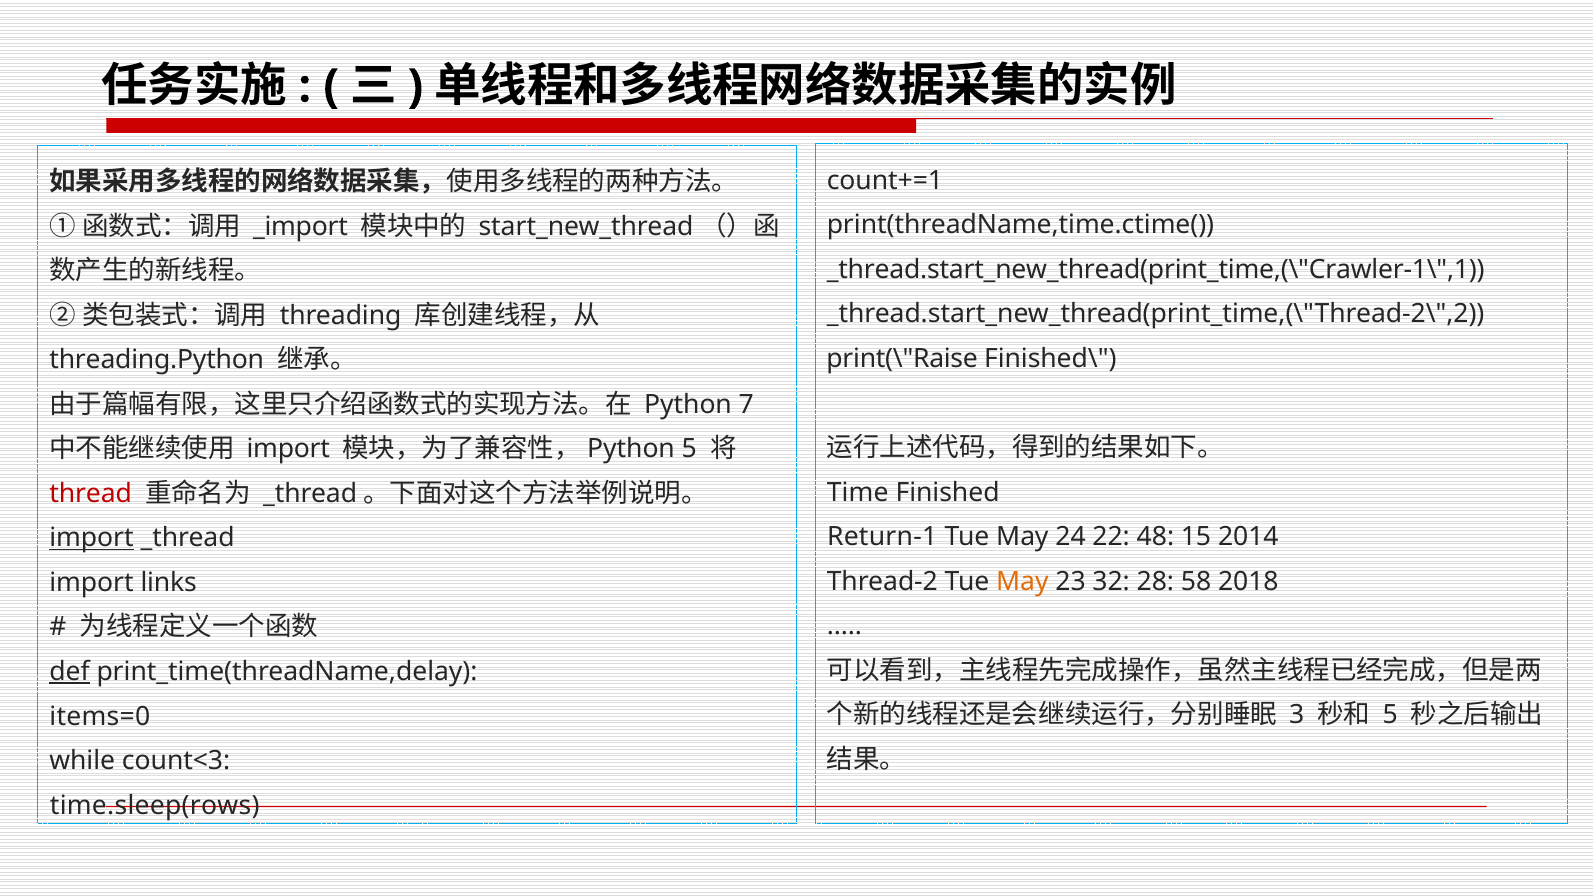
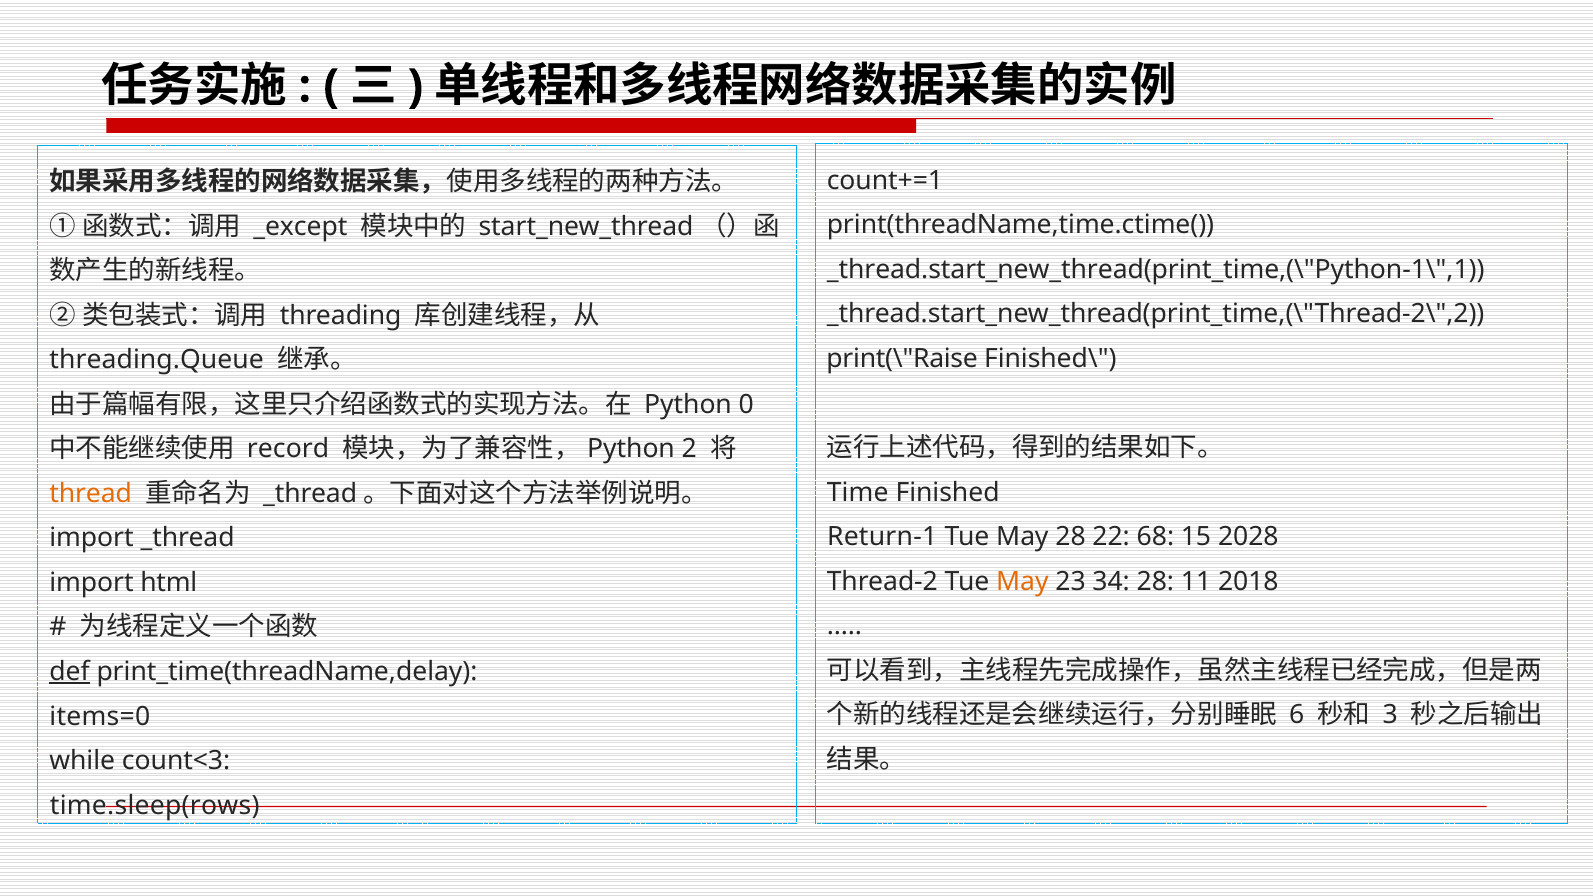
_import: _import -> _except
_thread.start_new_thread(print_time,(\"Crawler-1\",1: _thread.start_new_thread(print_time,(\"Crawler-1\",1 -> _thread.start_new_thread(print_time,(\"Python-1\",1
threading.Python: threading.Python -> threading.Queue
7: 7 -> 0
import at (288, 449): import -> record
5 at (689, 449): 5 -> 2
thread colour: red -> orange
May 24: 24 -> 28
48: 48 -> 68
2014: 2014 -> 2028
import at (92, 538) underline: present -> none
32: 32 -> 34
58: 58 -> 11
links: links -> html
3: 3 -> 6
5 at (1390, 715): 5 -> 3
